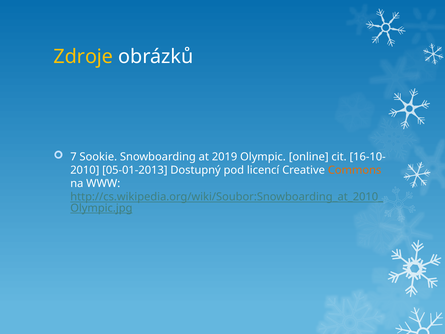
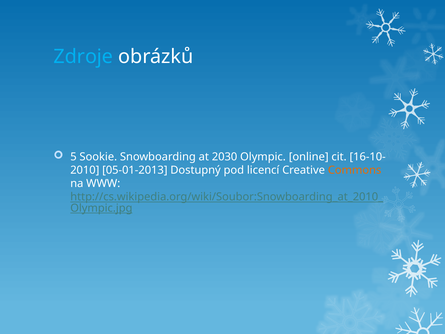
Zdroje colour: yellow -> light blue
7: 7 -> 5
2019: 2019 -> 2030
